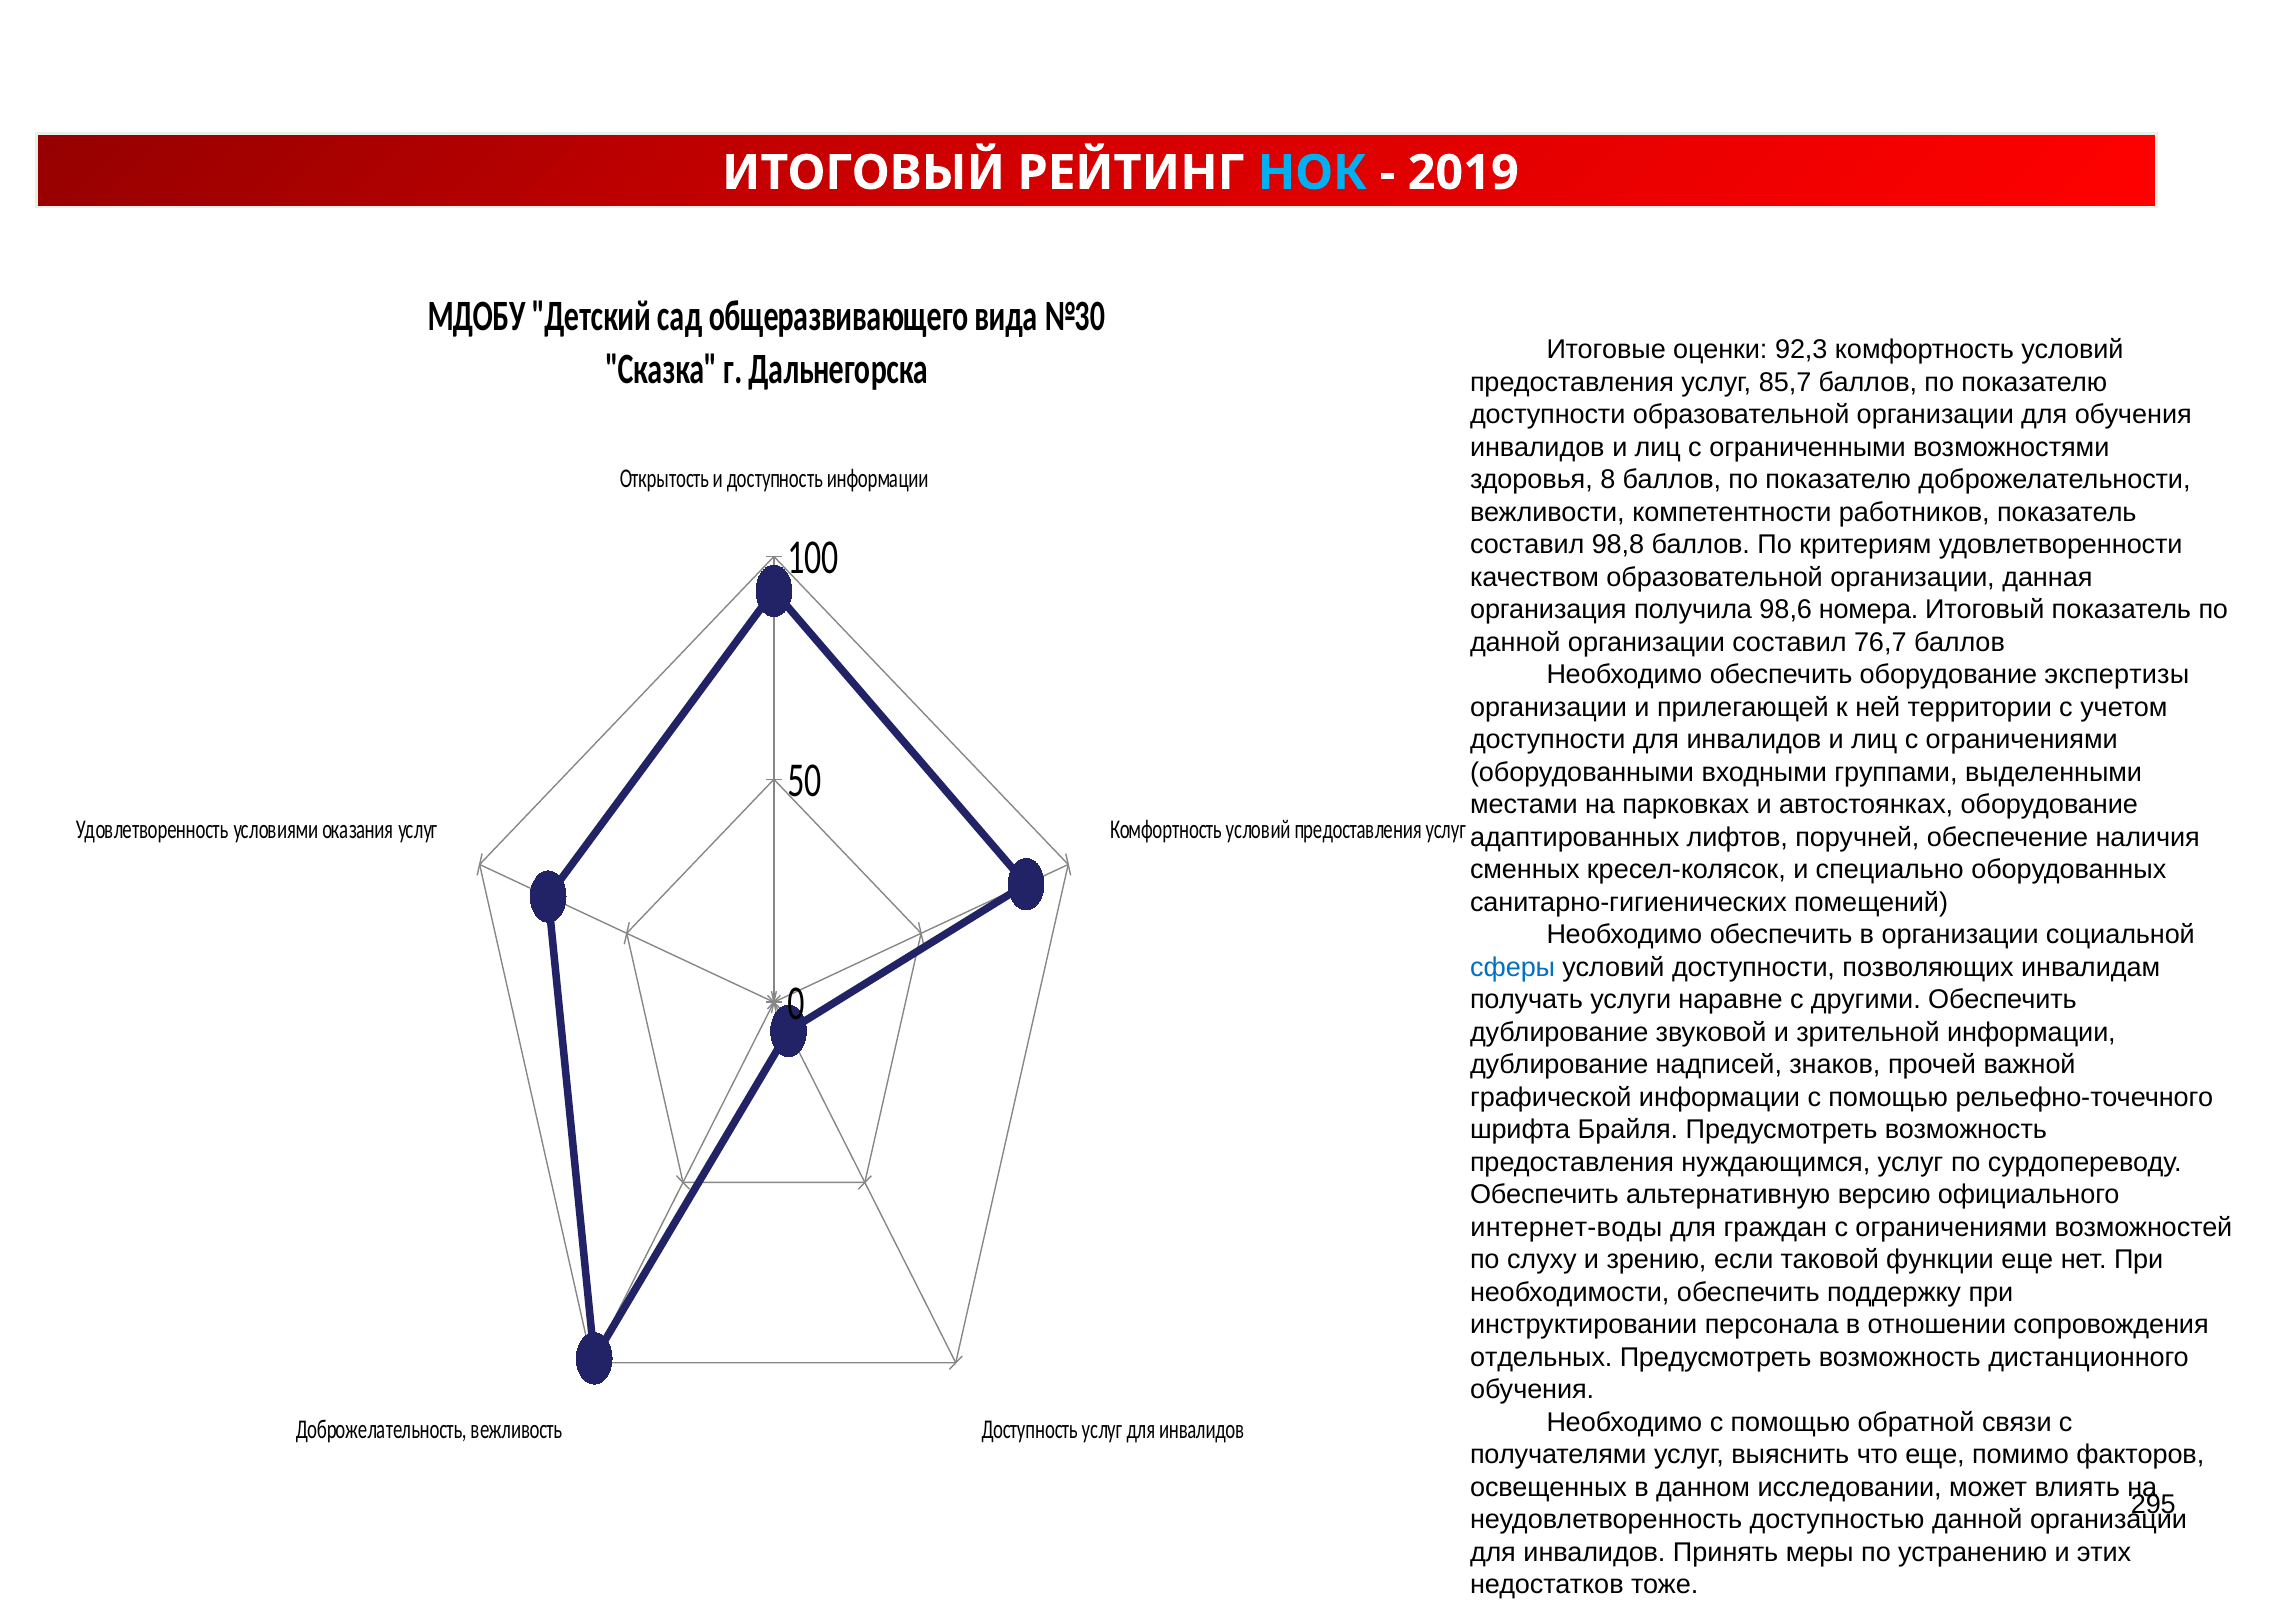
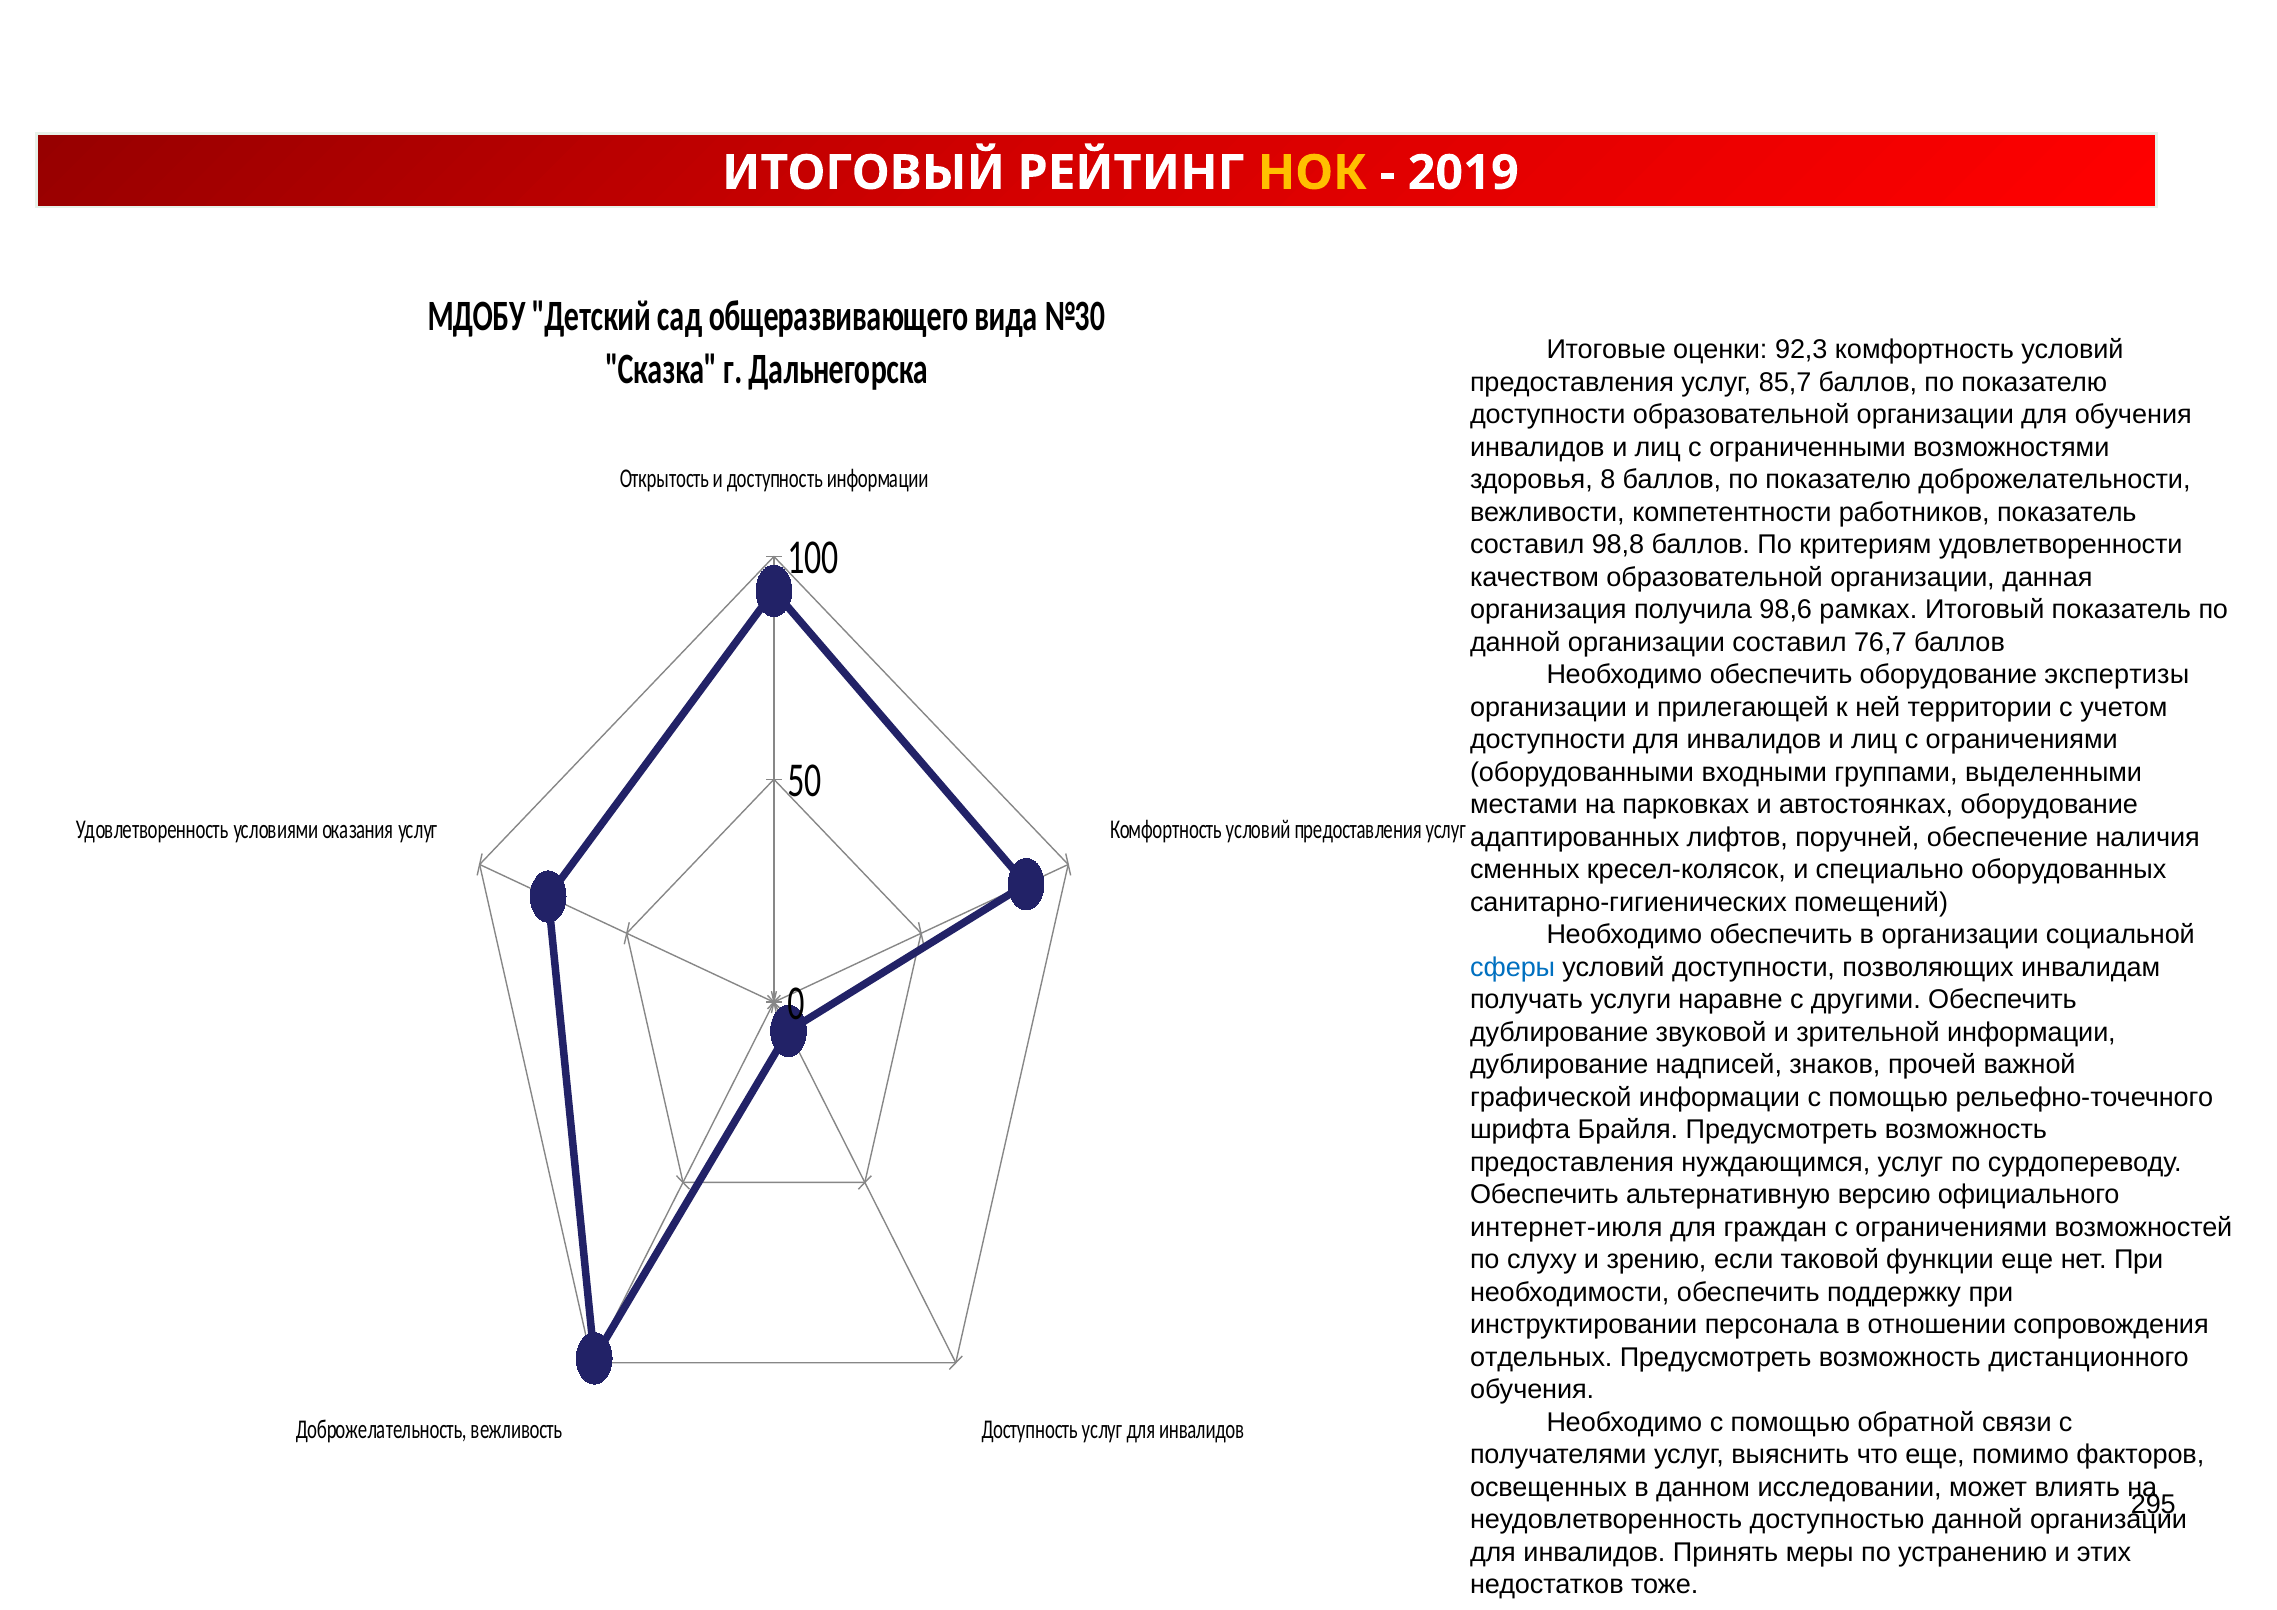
НОК colour: light blue -> yellow
номера: номера -> рамках
интернет-воды: интернет-воды -> интернет-июля
